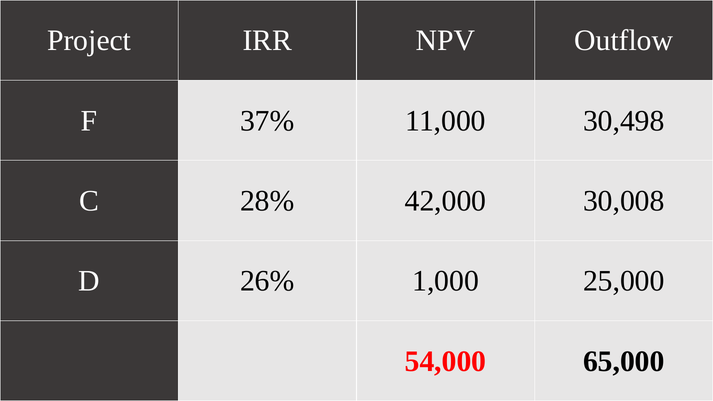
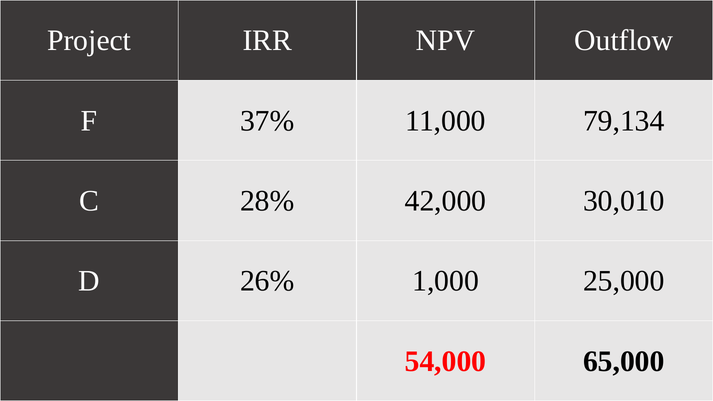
30,498: 30,498 -> 79,134
30,008: 30,008 -> 30,010
